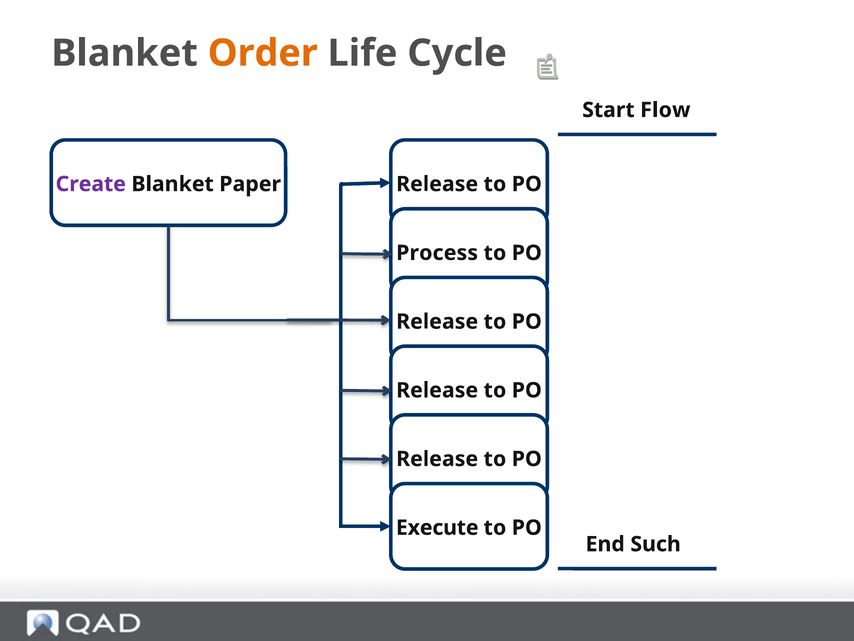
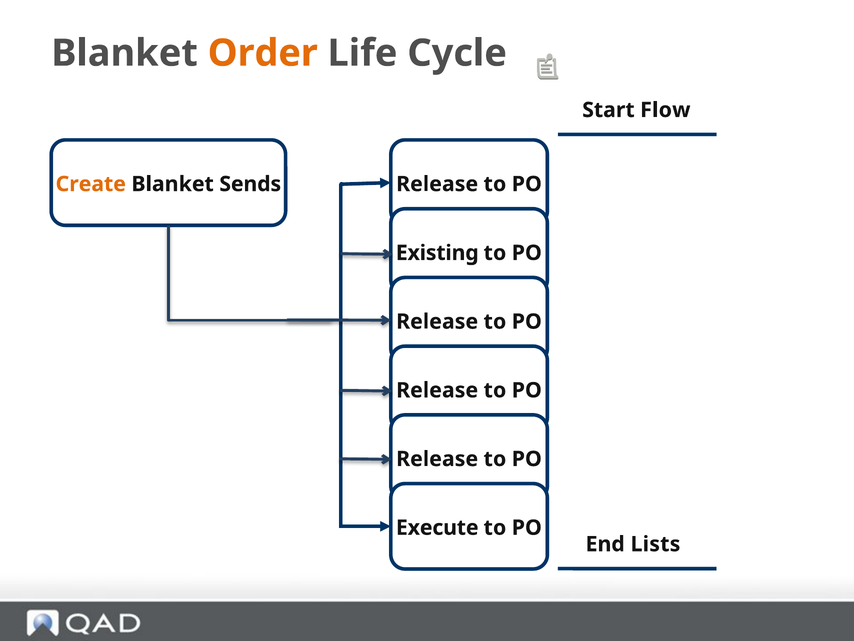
Create colour: purple -> orange
Paper: Paper -> Sends
Process: Process -> Existing
Such: Such -> Lists
